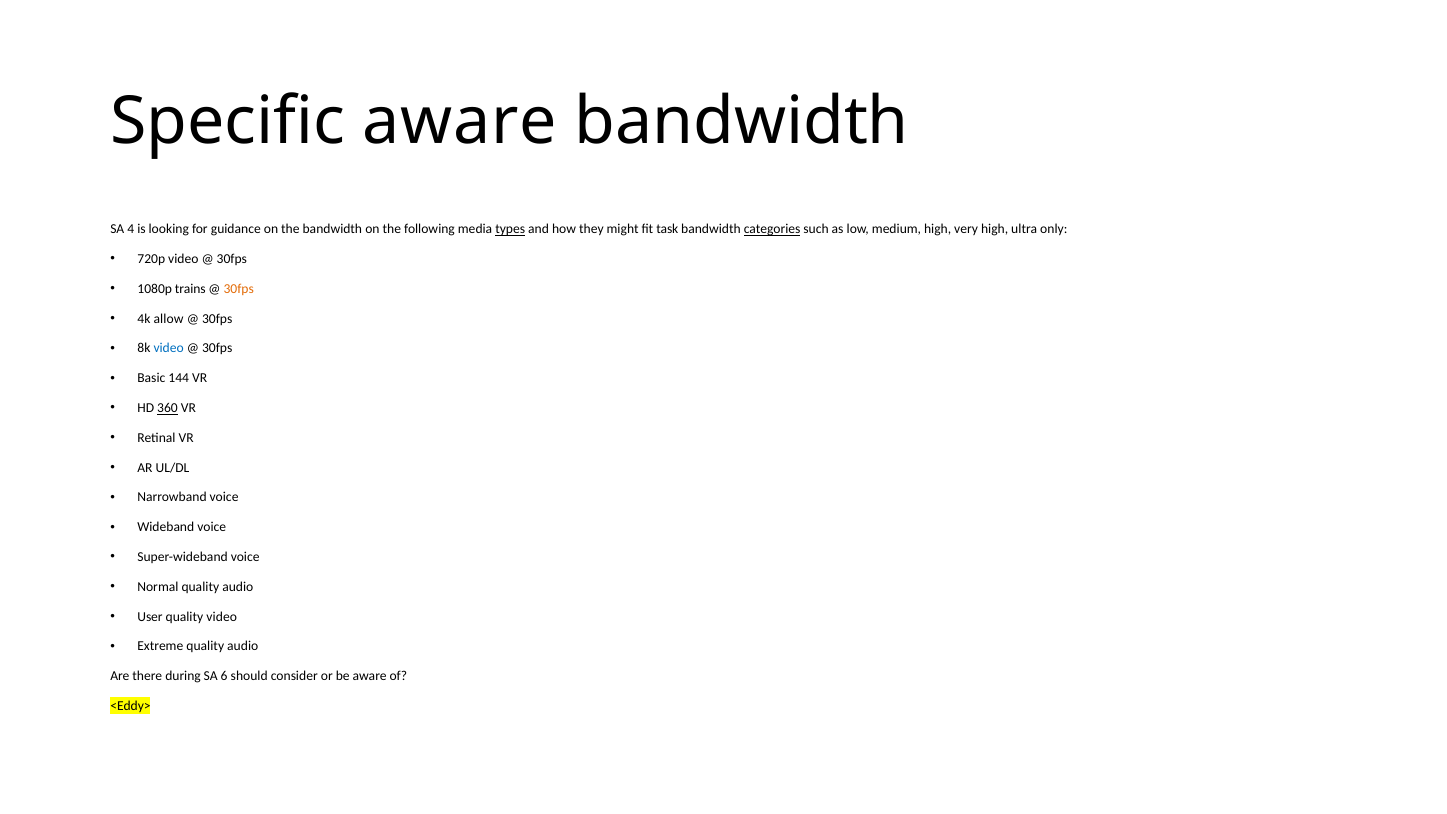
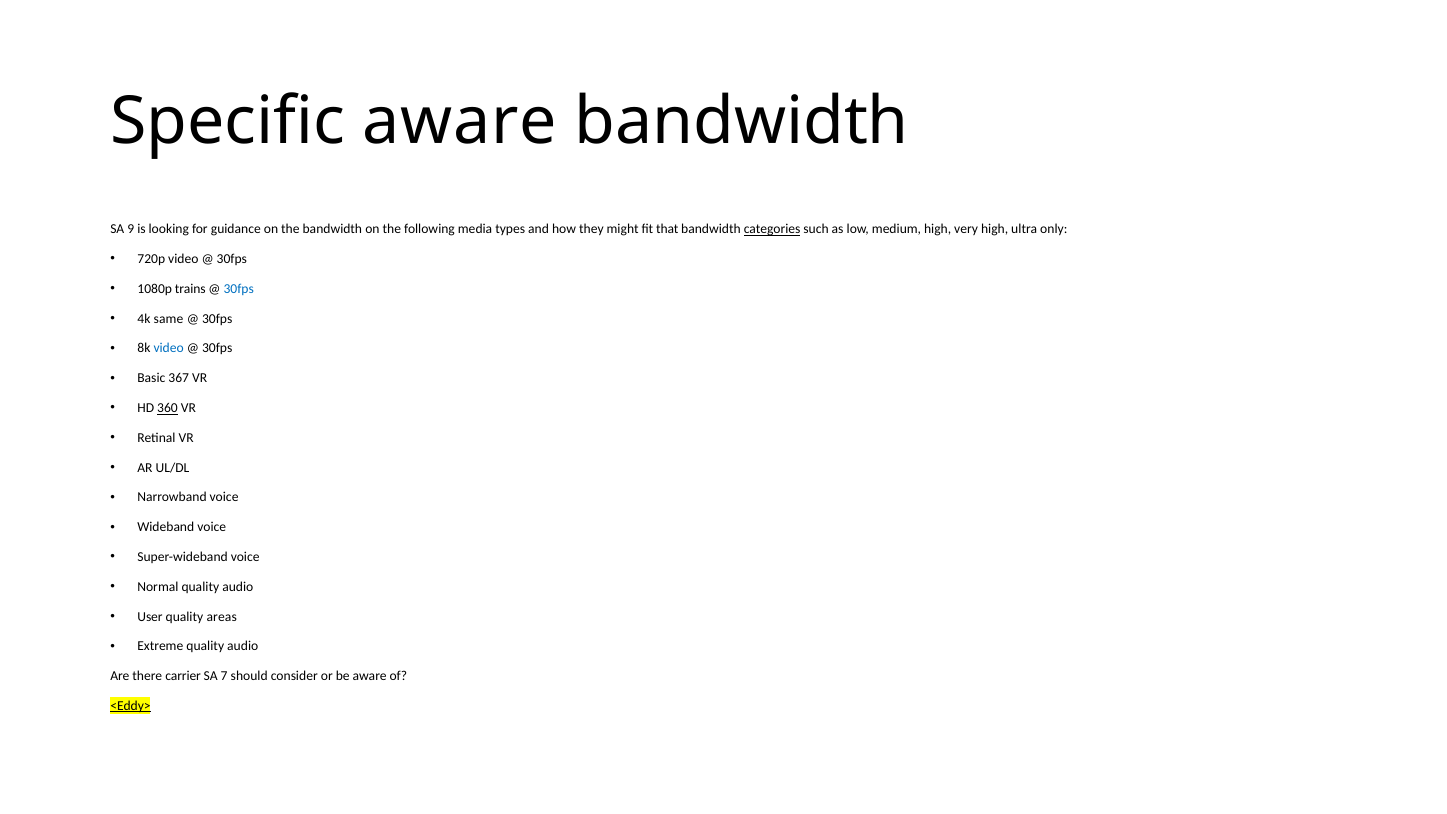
4: 4 -> 9
types underline: present -> none
task: task -> that
30fps at (239, 289) colour: orange -> blue
allow: allow -> same
144: 144 -> 367
quality video: video -> areas
during: during -> carrier
6: 6 -> 7
<Eddy> underline: none -> present
